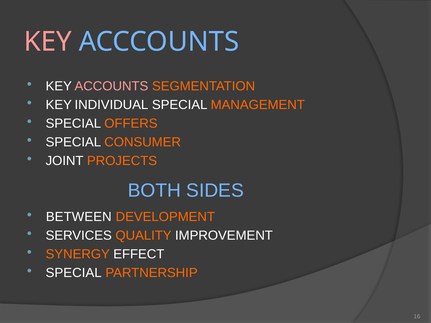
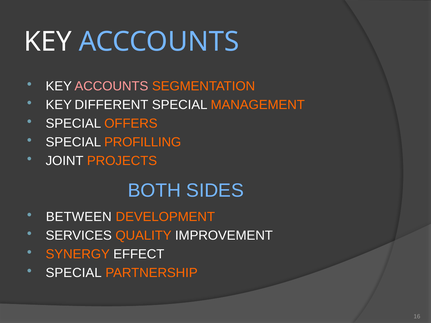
KEY at (48, 42) colour: pink -> white
INDIVIDUAL: INDIVIDUAL -> DIFFERENT
CONSUMER: CONSUMER -> PROFILLING
